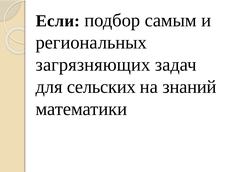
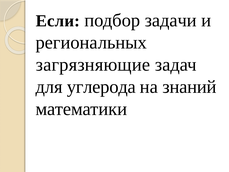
самым: самым -> задачи
загрязняющих: загрязняющих -> загрязняющие
сельских: сельских -> углерода
